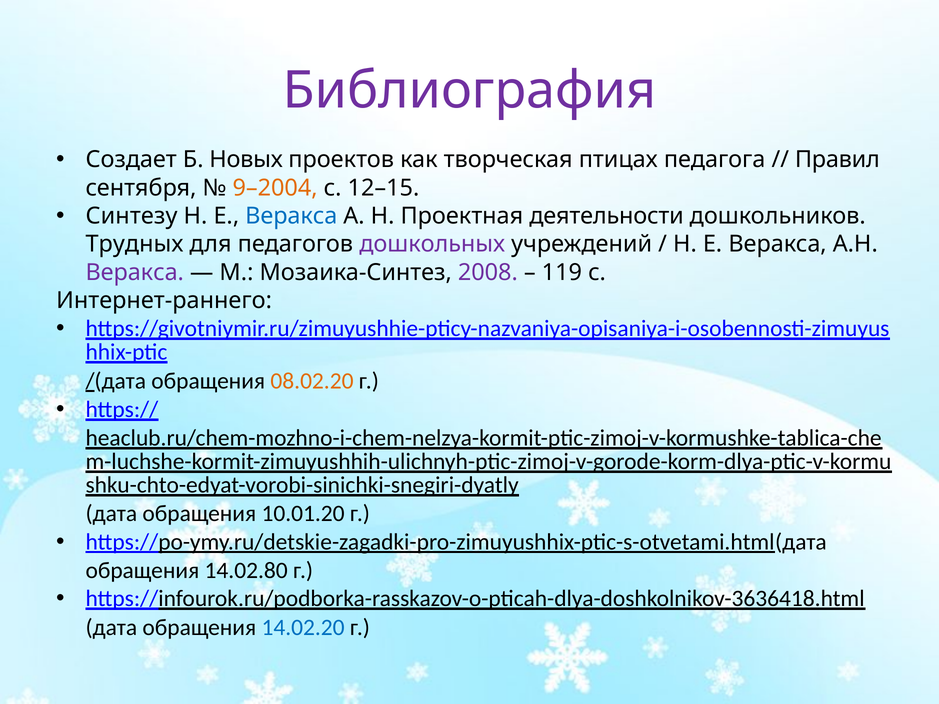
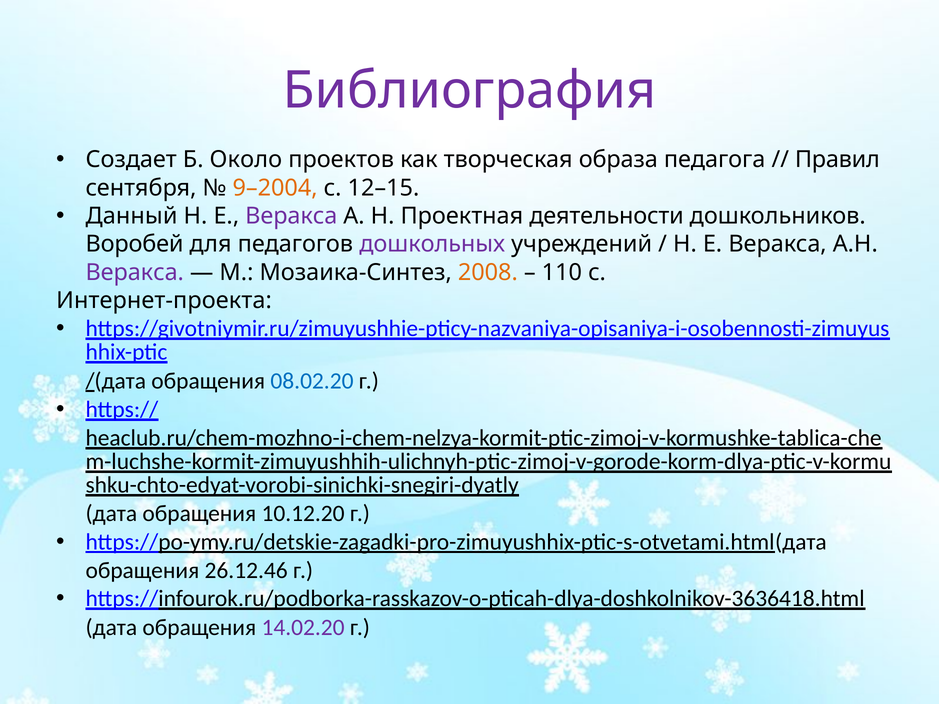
Новых: Новых -> Около
птицах: птицах -> образа
Синтезу: Синтезу -> Данный
Веракса at (291, 216) colour: blue -> purple
Трудных: Трудных -> Воробей
2008 colour: purple -> orange
119: 119 -> 110
Интернет-раннего: Интернет-раннего -> Интернет-проекта
08.02.20 colour: orange -> blue
10.01.20: 10.01.20 -> 10.12.20
14.02.80: 14.02.80 -> 26.12.46
14.02.20 colour: blue -> purple
